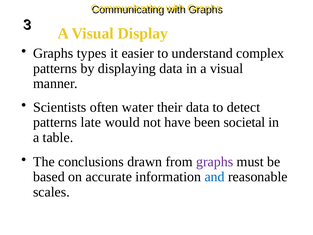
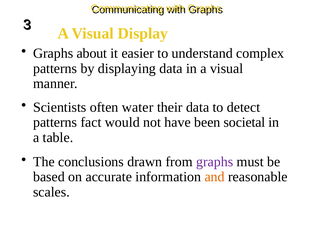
types: types -> about
late: late -> fact
and colour: blue -> orange
